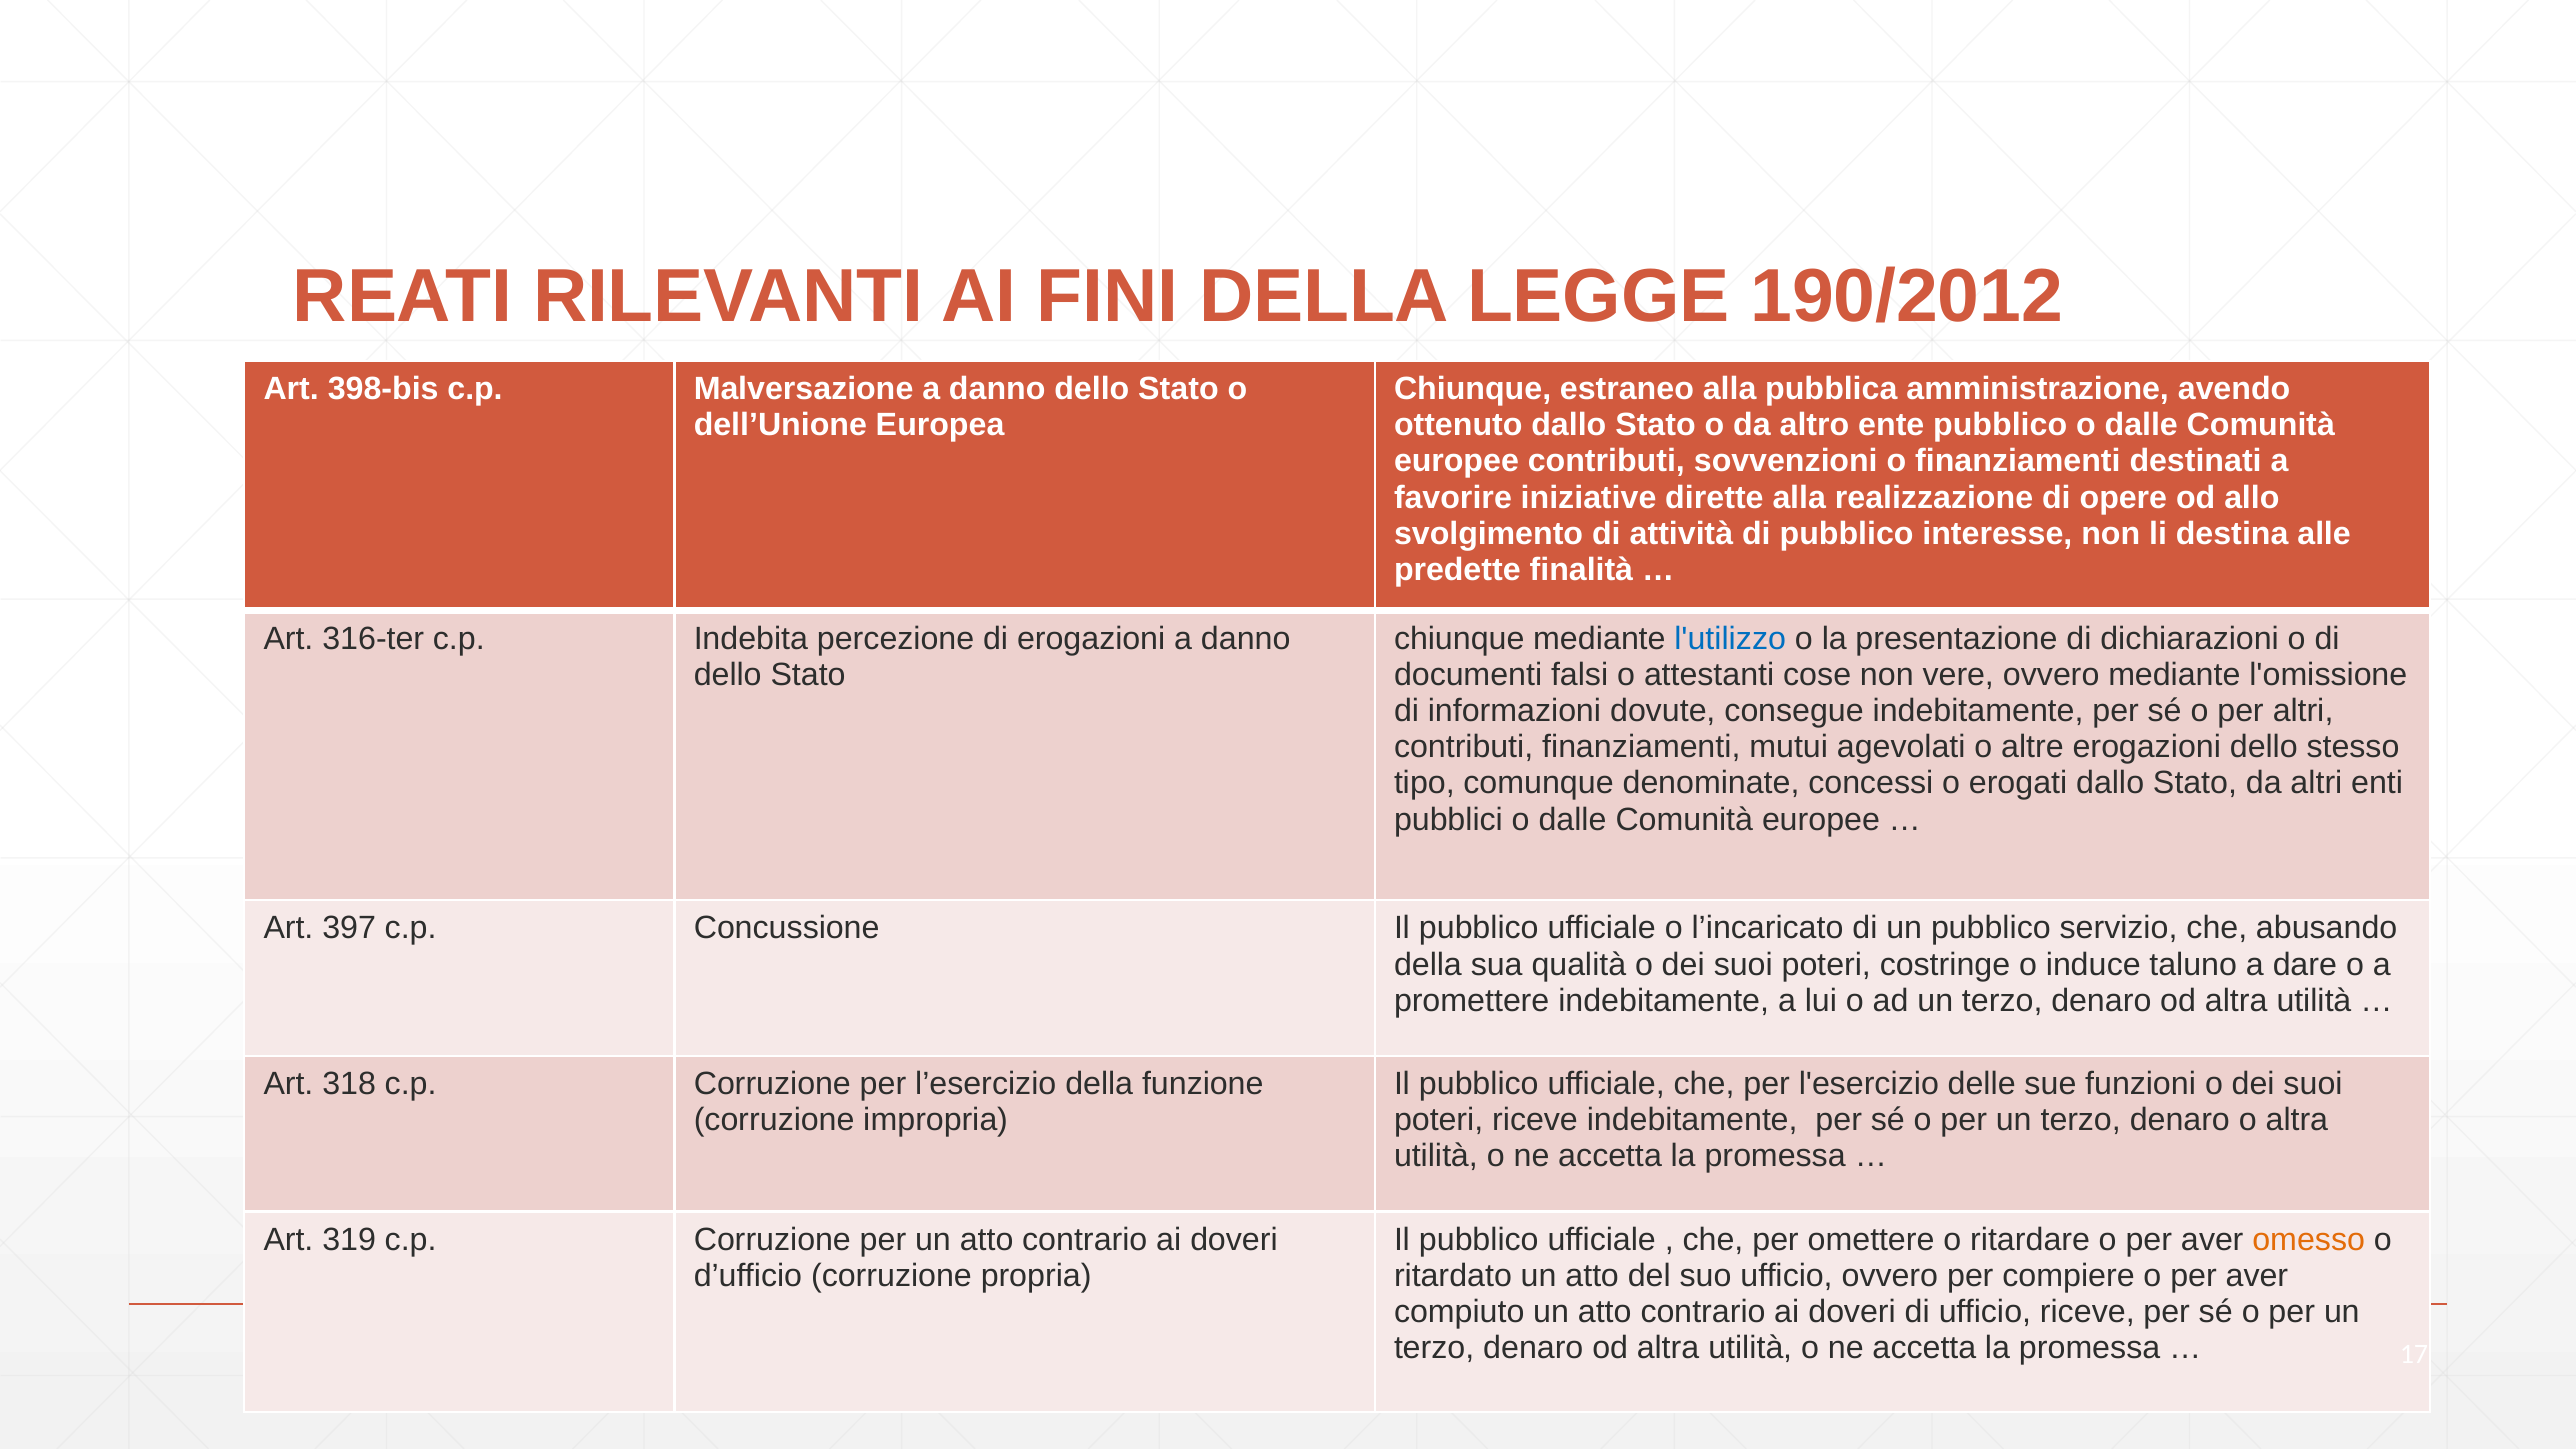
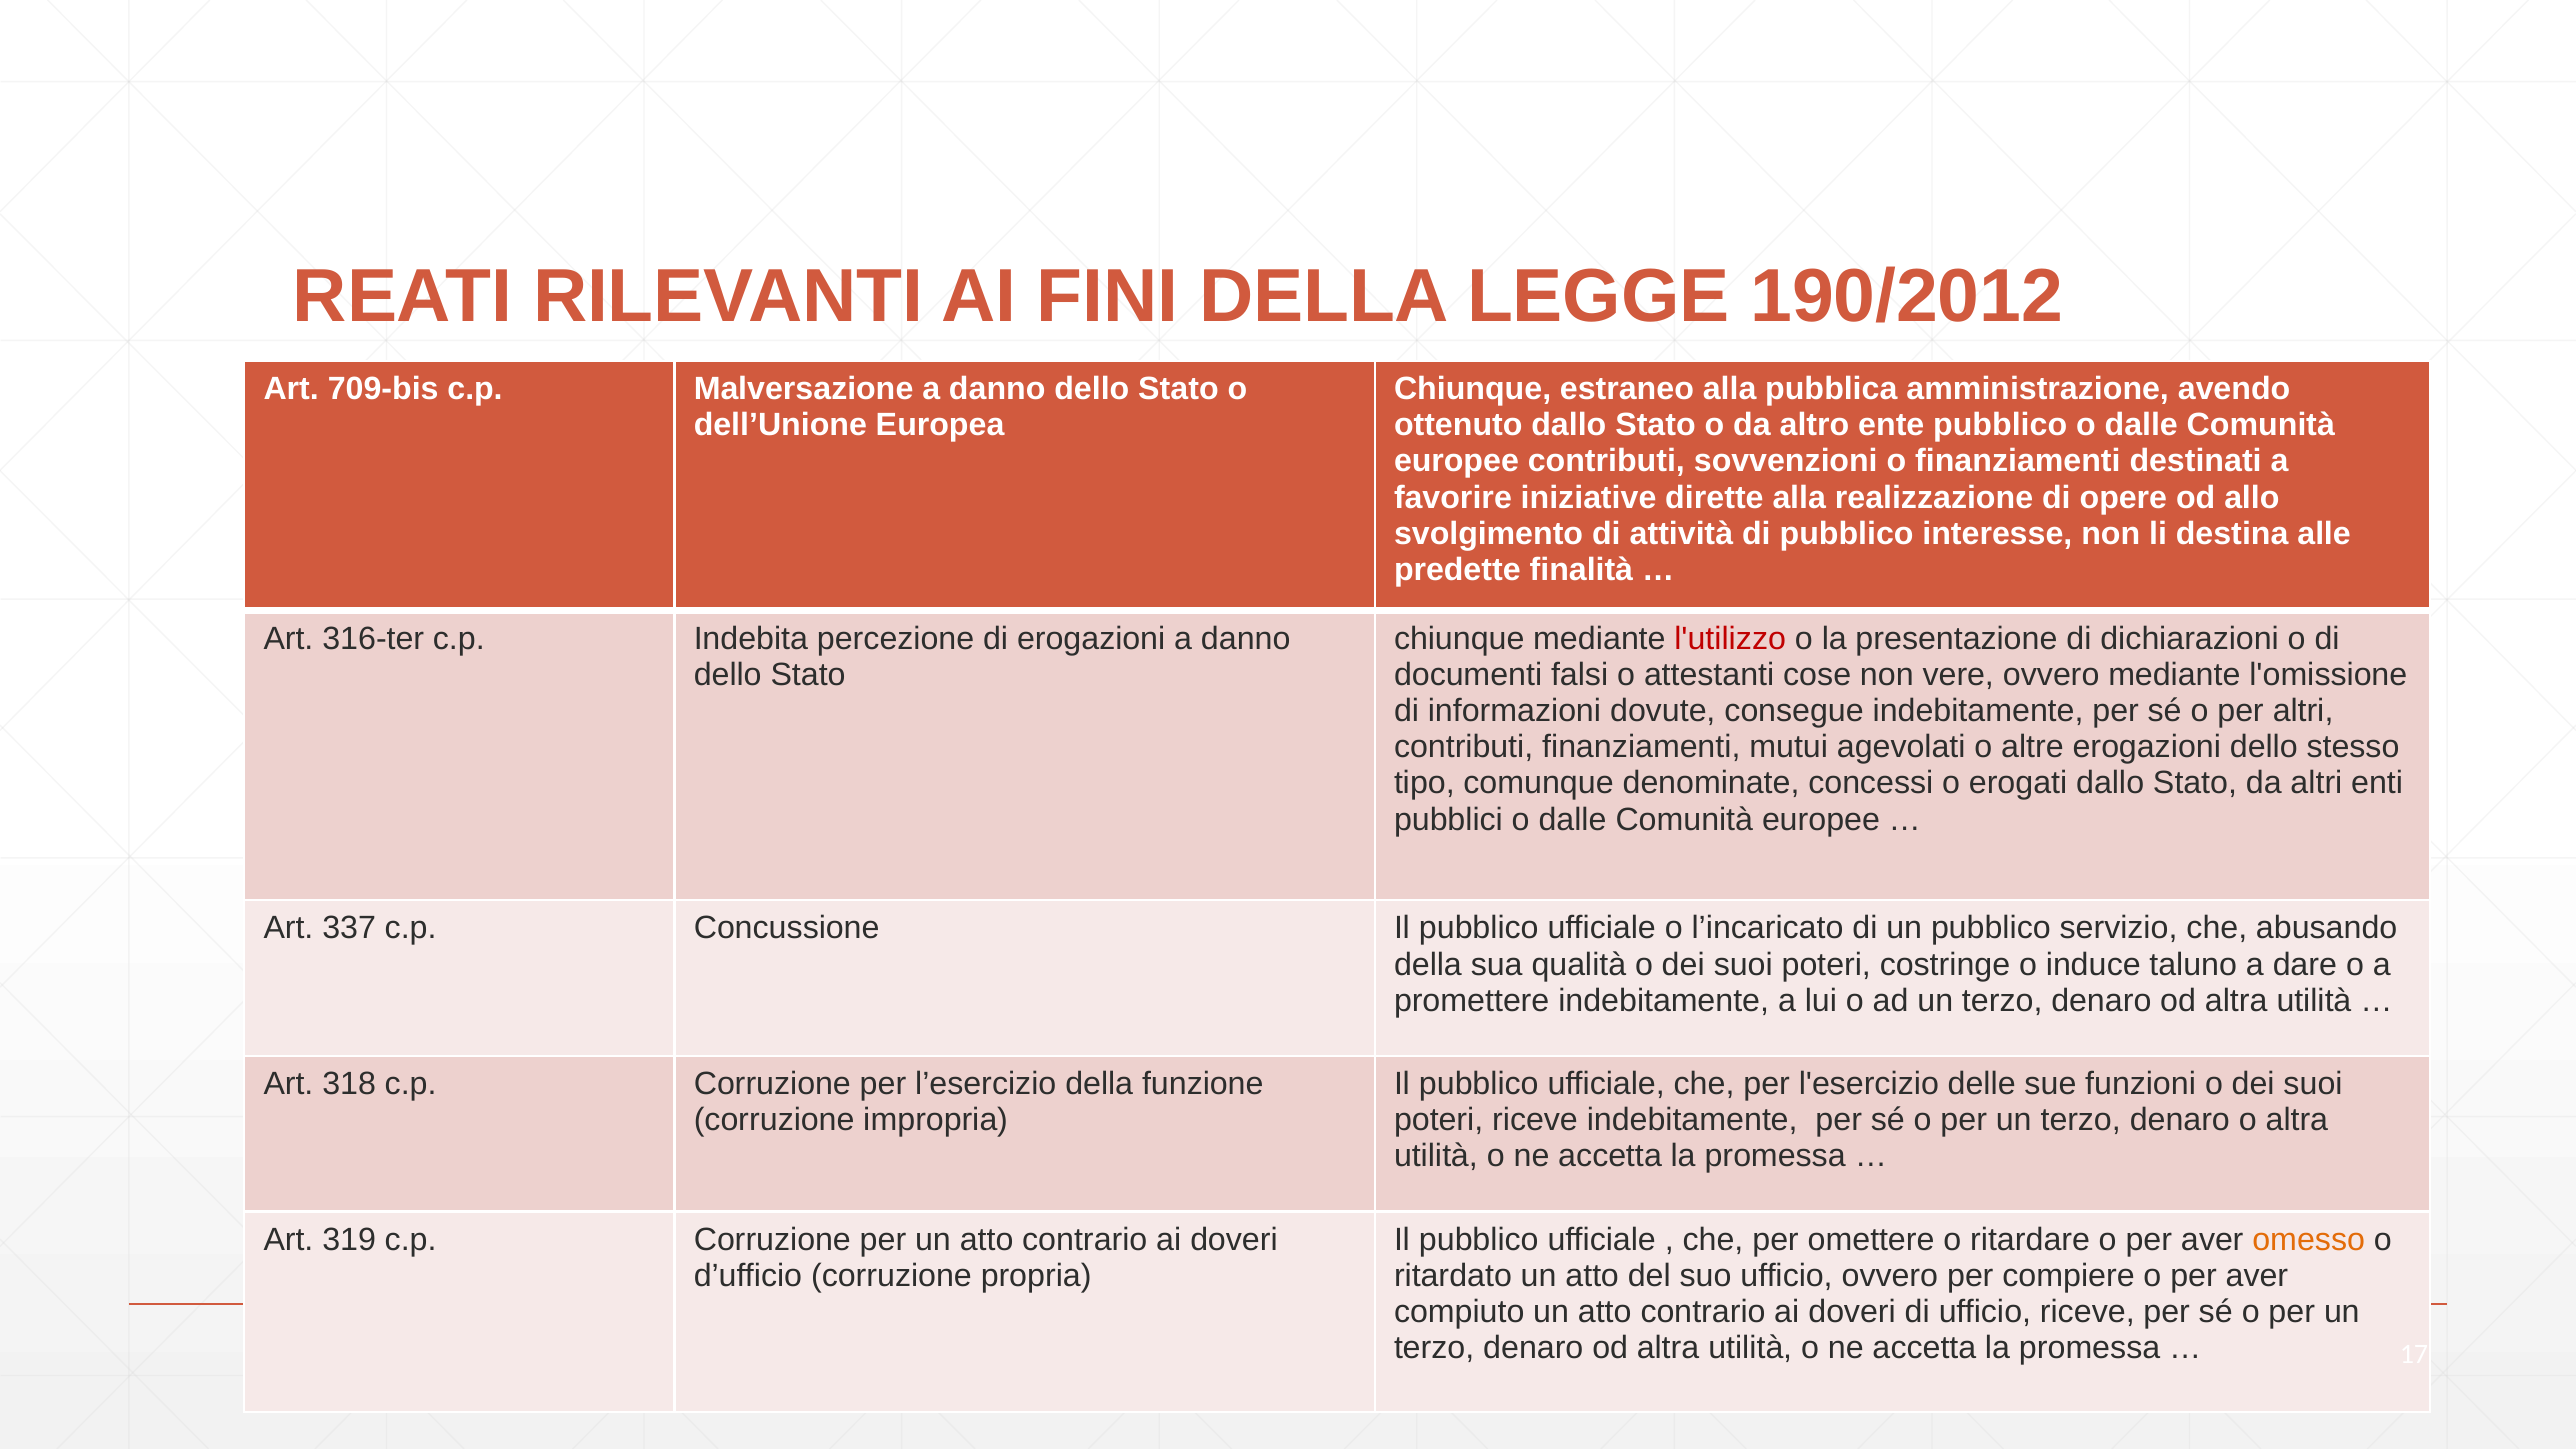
398-bis: 398-bis -> 709-bis
l'utilizzo colour: blue -> red
397: 397 -> 337
